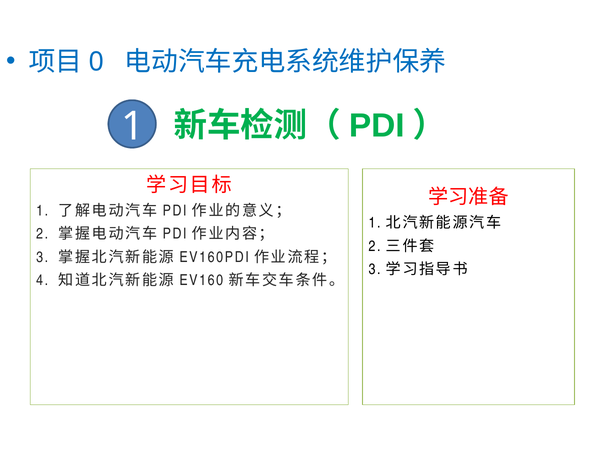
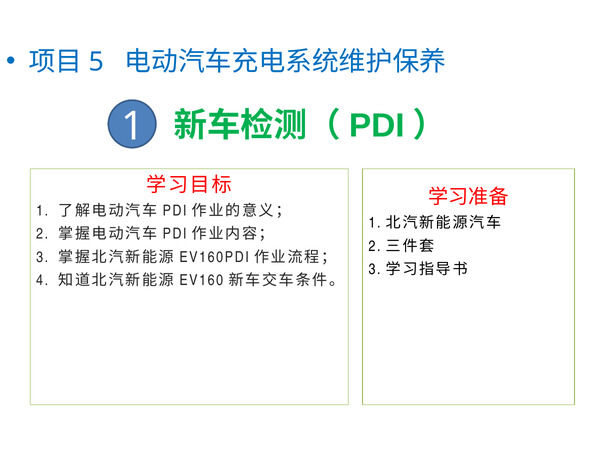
0: 0 -> 5
